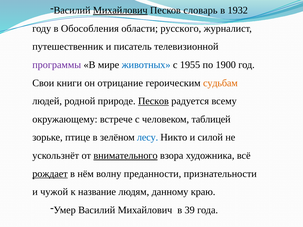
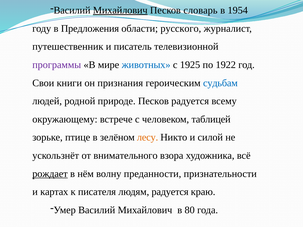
1932: 1932 -> 1954
Обособления: Обособления -> Предложения
1955: 1955 -> 1925
1900: 1900 -> 1922
отрицание: отрицание -> признания
судьбам colour: orange -> blue
Песков at (153, 101) underline: present -> none
лесу colour: blue -> orange
внимательного underline: present -> none
чужой: чужой -> картах
название: название -> писателя
людям данному: данному -> радуется
39: 39 -> 80
